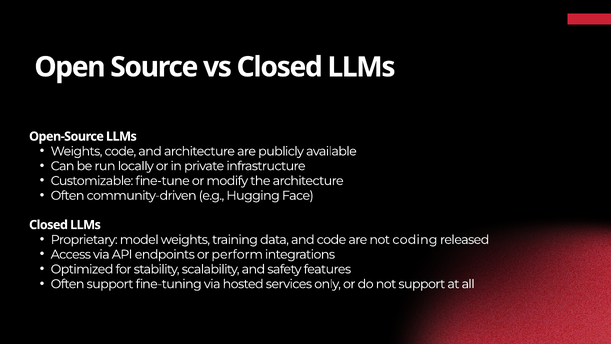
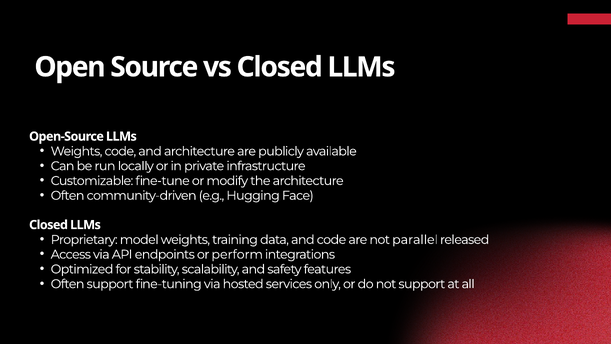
coding: coding -> parallel
